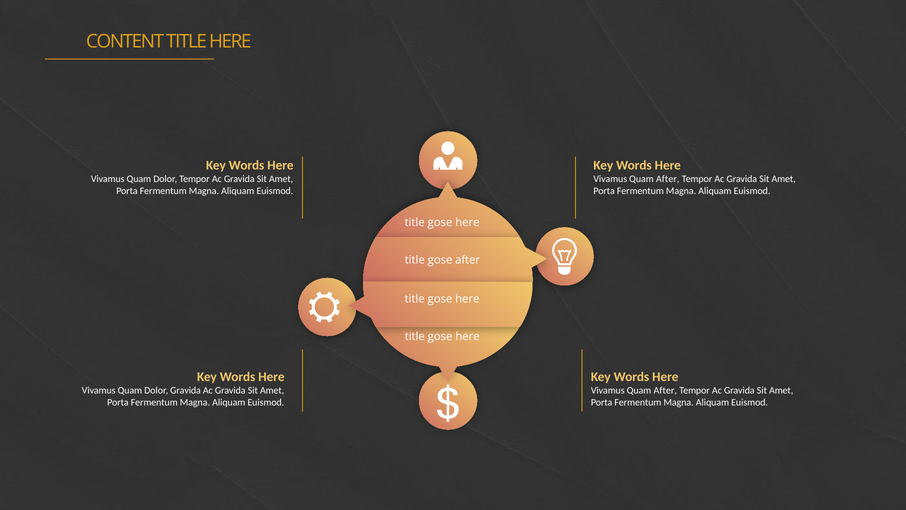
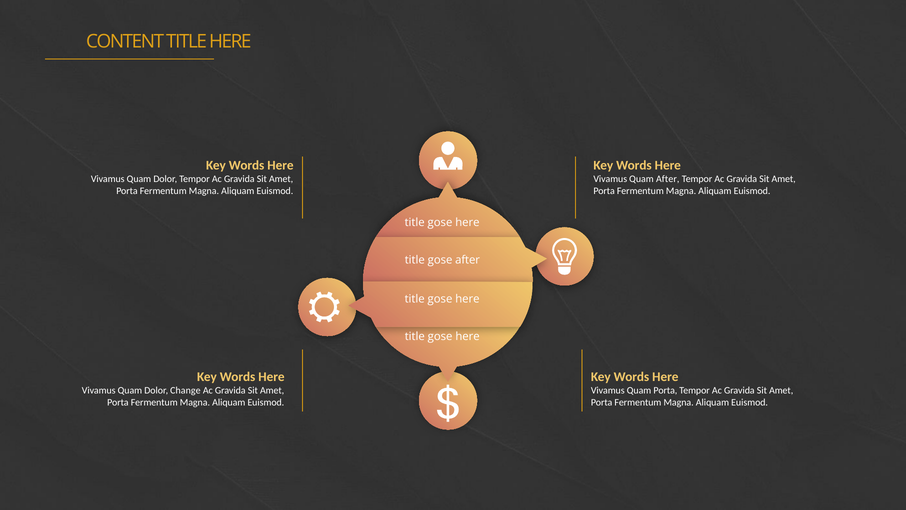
Dolor Gravida: Gravida -> Change
After at (665, 390): After -> Porta
